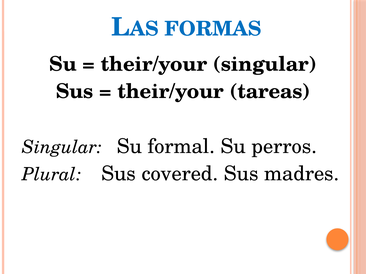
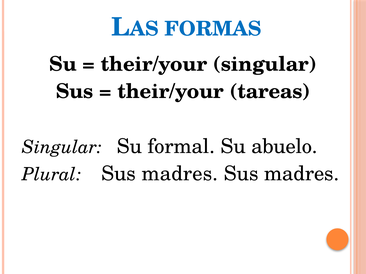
perros: perros -> abuelo
Plural Sus covered: covered -> madres
